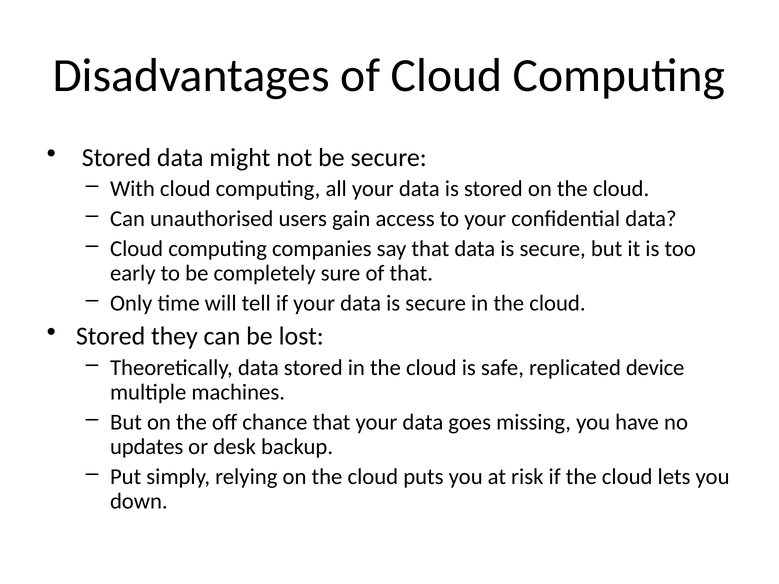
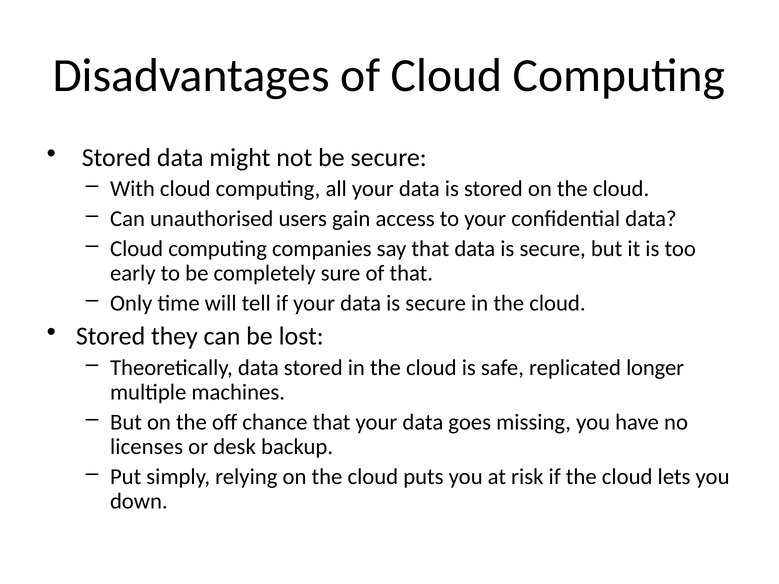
device: device -> longer
updates: updates -> licenses
